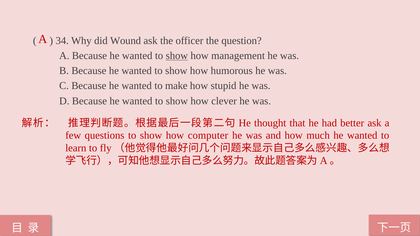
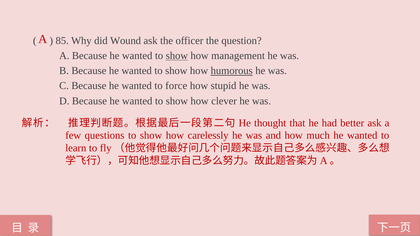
34: 34 -> 85
humorous underline: none -> present
make: make -> force
computer: computer -> carelessly
